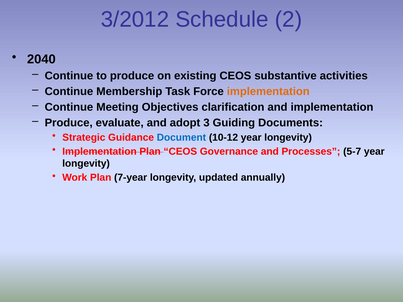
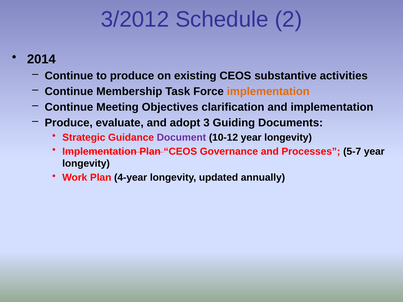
2040: 2040 -> 2014
Document colour: blue -> purple
7-year: 7-year -> 4-year
